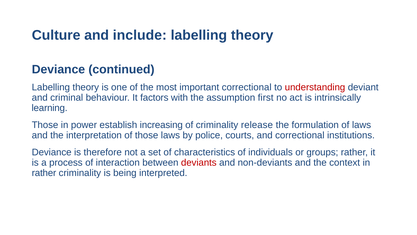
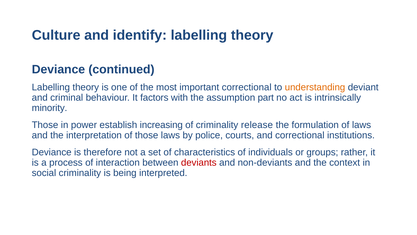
include: include -> identify
understanding colour: red -> orange
first: first -> part
learning: learning -> minority
rather at (44, 173): rather -> social
